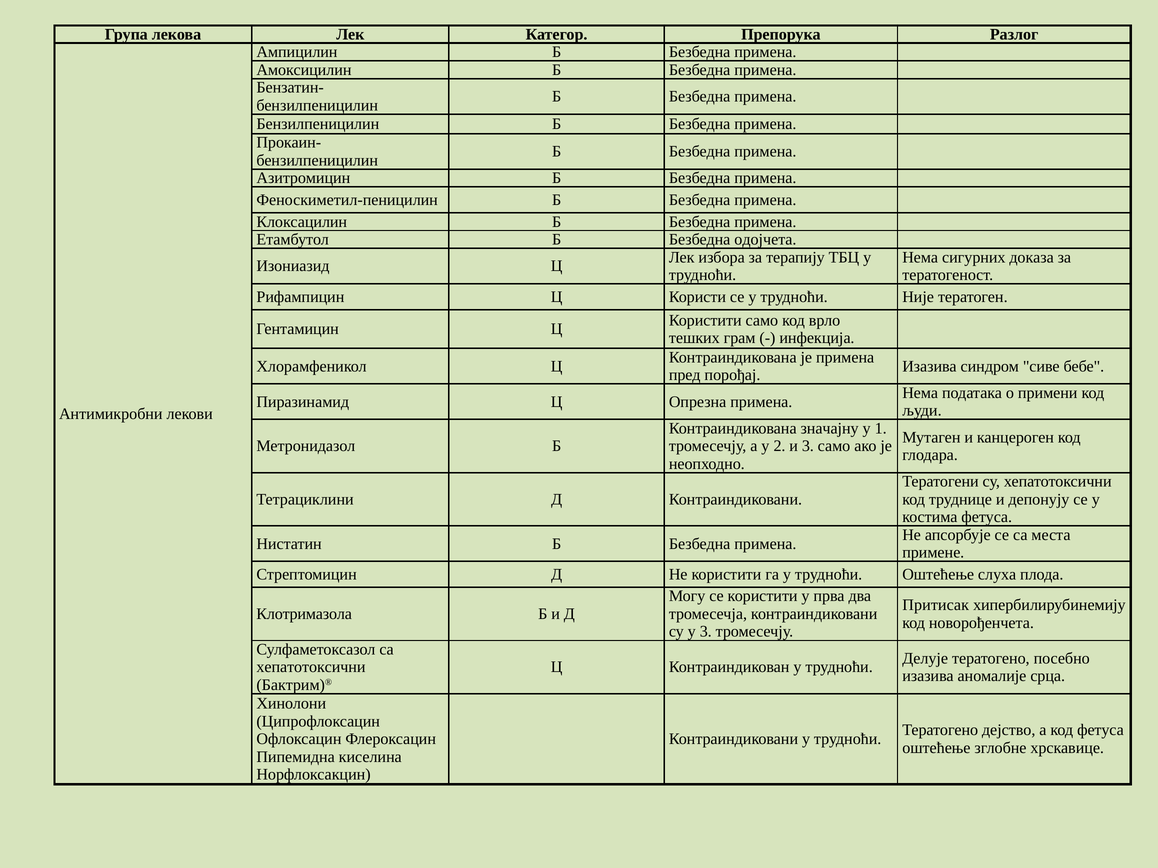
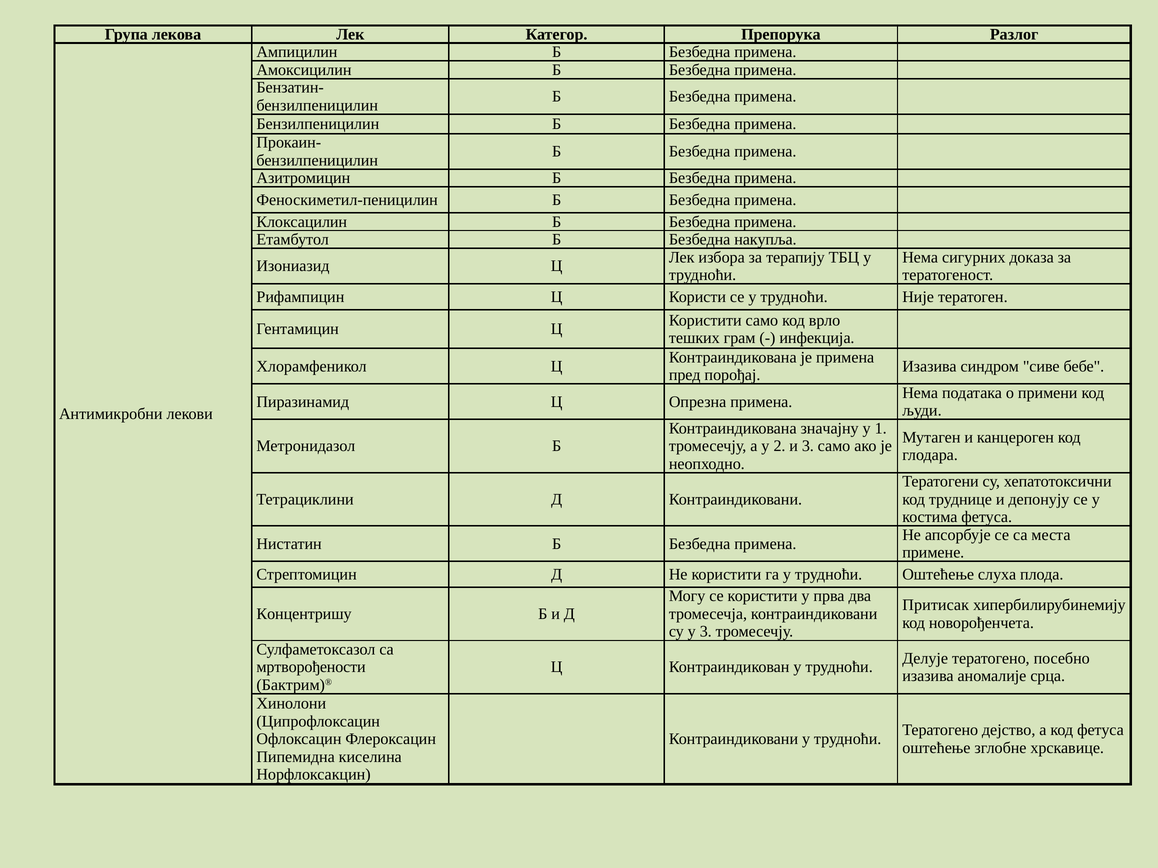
одојчета: одојчета -> накупља
Клотримазола: Клотримазола -> Концентришу
хепатотоксични at (311, 668): хепатотоксични -> мртворођености
